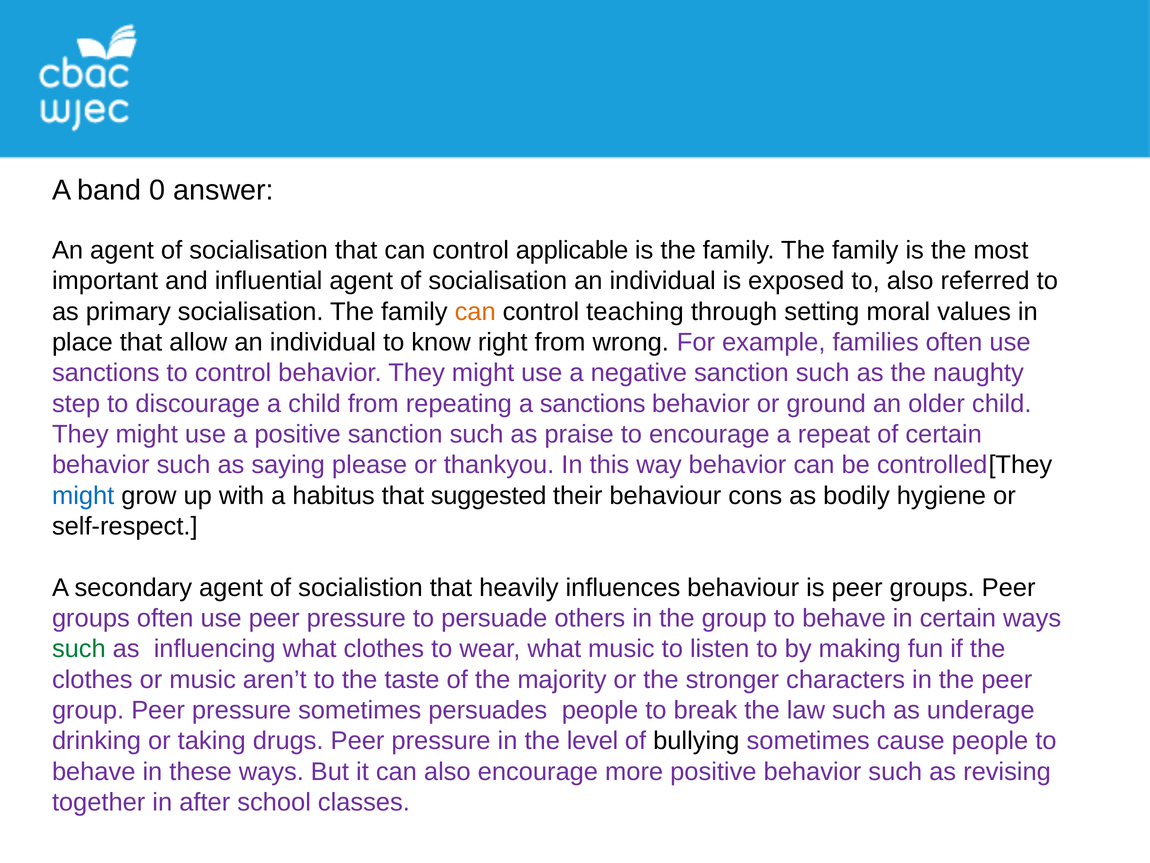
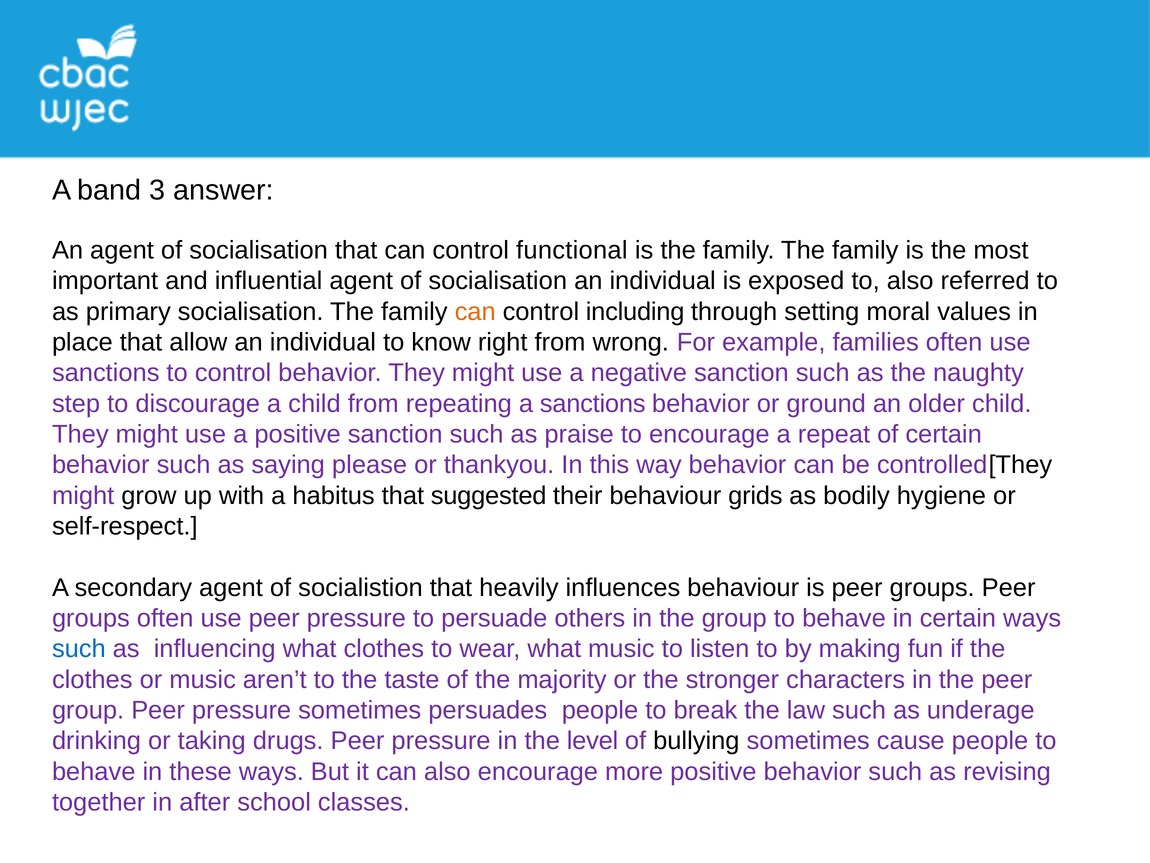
0: 0 -> 3
applicable: applicable -> functional
teaching: teaching -> including
might at (83, 495) colour: blue -> purple
cons: cons -> grids
such at (79, 649) colour: green -> blue
